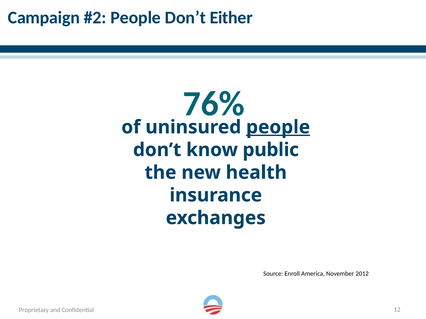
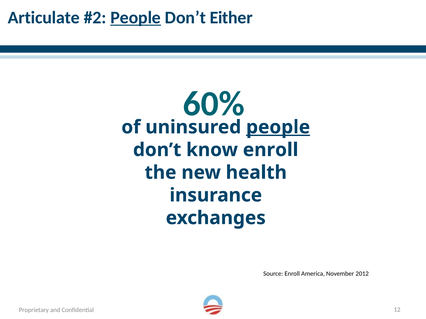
Campaign: Campaign -> Articulate
People at (136, 18) underline: none -> present
76%: 76% -> 60%
know public: public -> enroll
